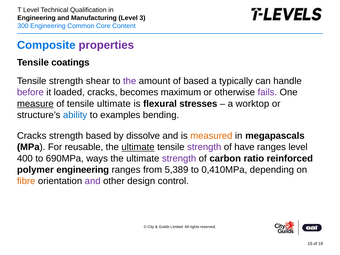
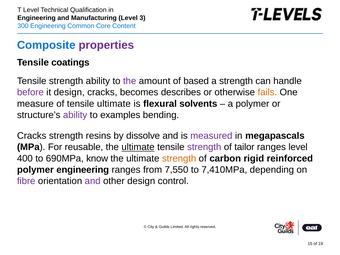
strength shear: shear -> ability
a typically: typically -> strength
it loaded: loaded -> design
maximum: maximum -> describes
fails colour: purple -> orange
measure underline: present -> none
stresses: stresses -> solvents
a worktop: worktop -> polymer
ability at (75, 115) colour: blue -> purple
strength based: based -> resins
measured colour: orange -> purple
have: have -> tailor
ways: ways -> know
strength at (179, 158) colour: purple -> orange
ratio: ratio -> rigid
5,389: 5,389 -> 7,550
0,410MPa: 0,410MPa -> 7,410MPa
fibre colour: orange -> purple
